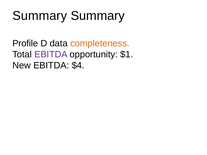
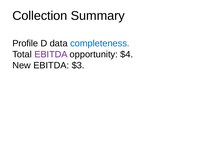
Summary at (40, 16): Summary -> Collection
completeness colour: orange -> blue
$1: $1 -> $4
$4: $4 -> $3
